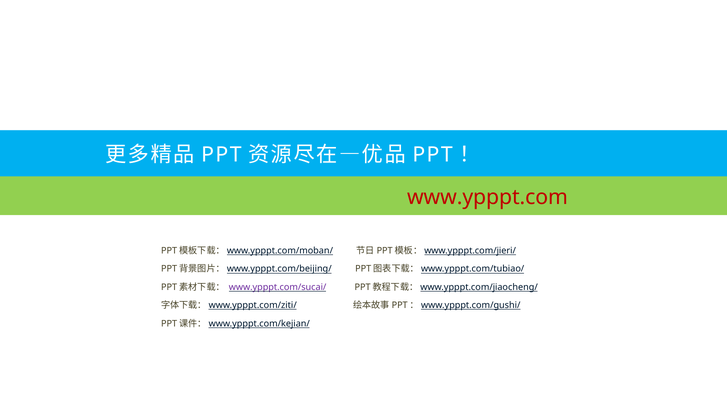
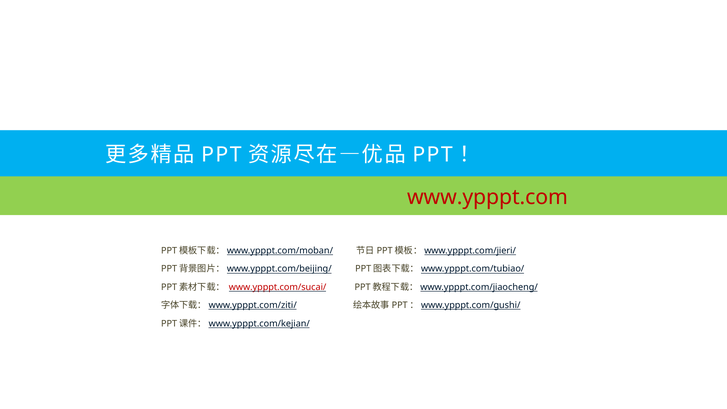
www.ypppt.com/sucai/ colour: purple -> red
